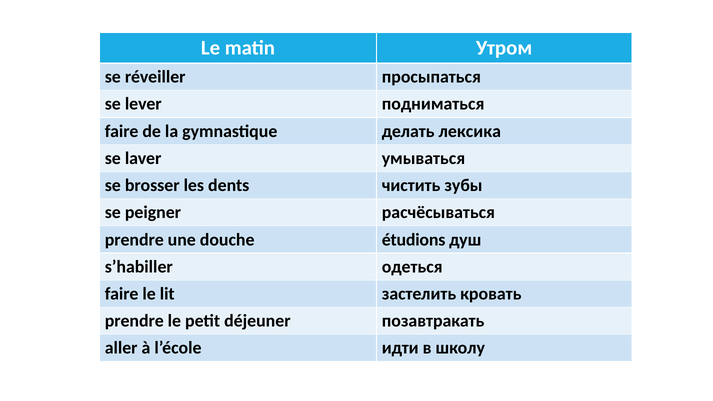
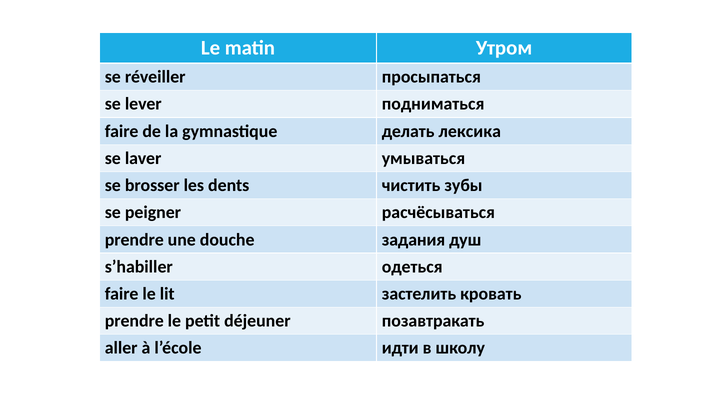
étudions: étudions -> задания
